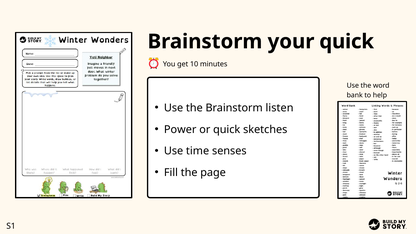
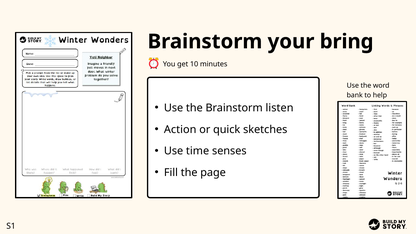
your quick: quick -> bring
Power: Power -> Action
